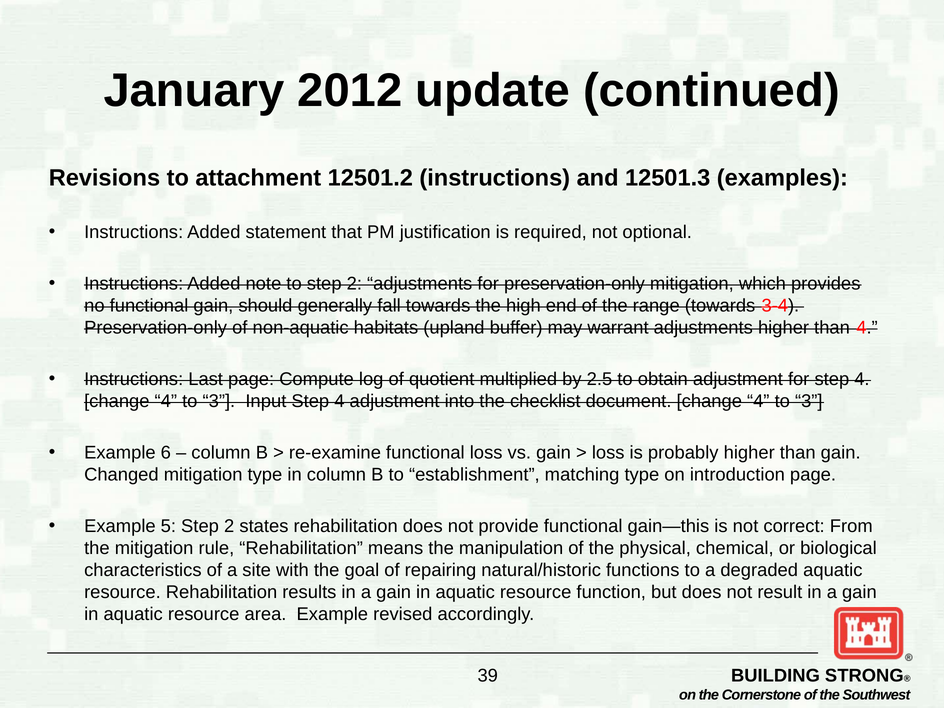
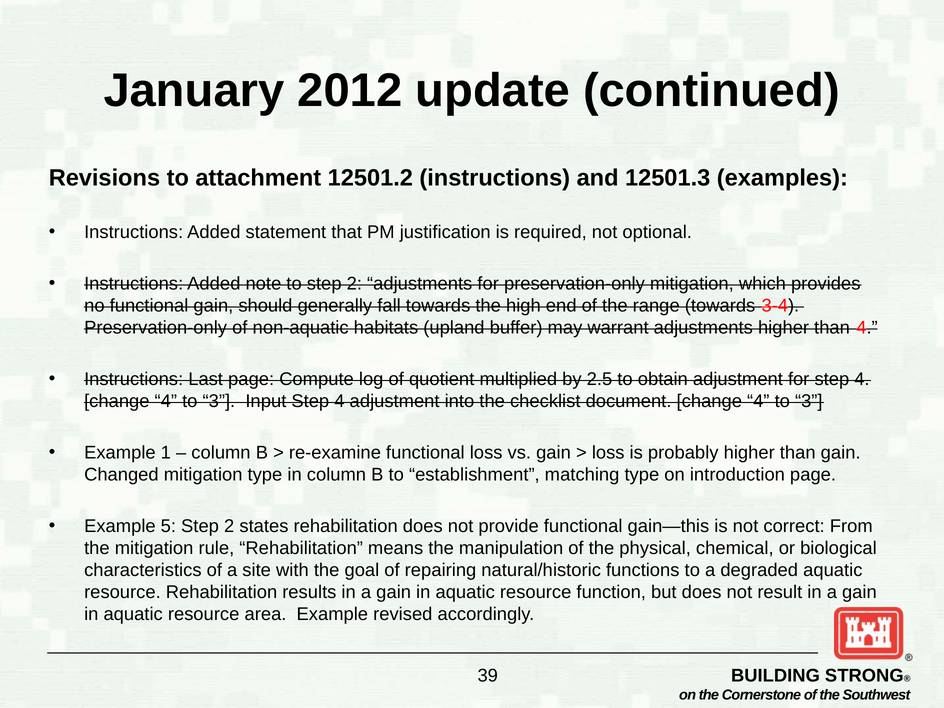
6: 6 -> 1
